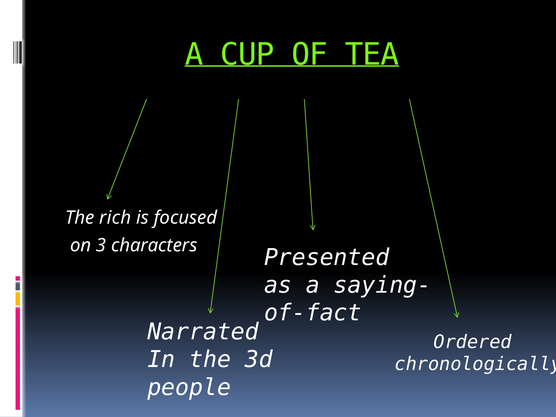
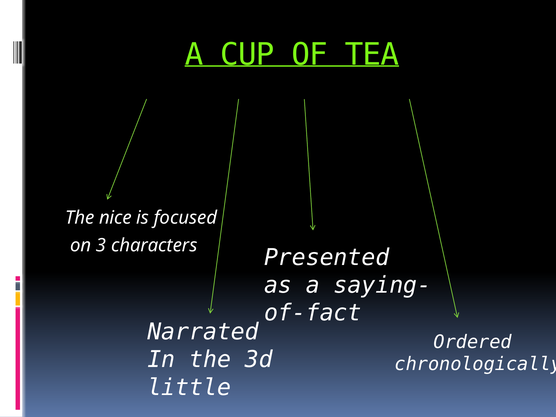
rich: rich -> nice
people: people -> little
